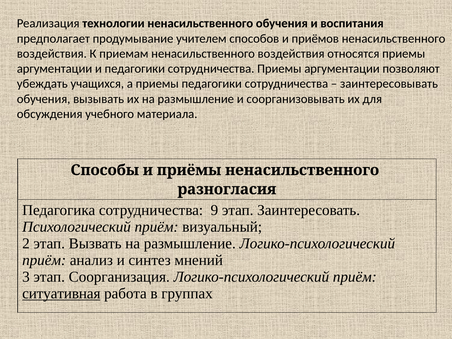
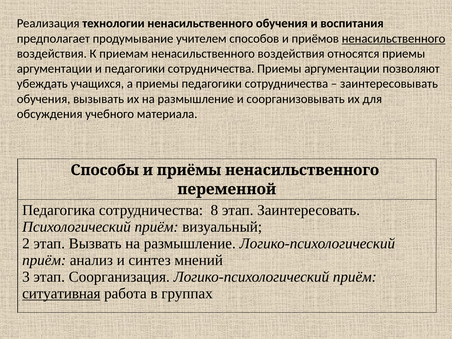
ненасильственного at (394, 39) underline: none -> present
разногласия: разногласия -> переменной
9: 9 -> 8
